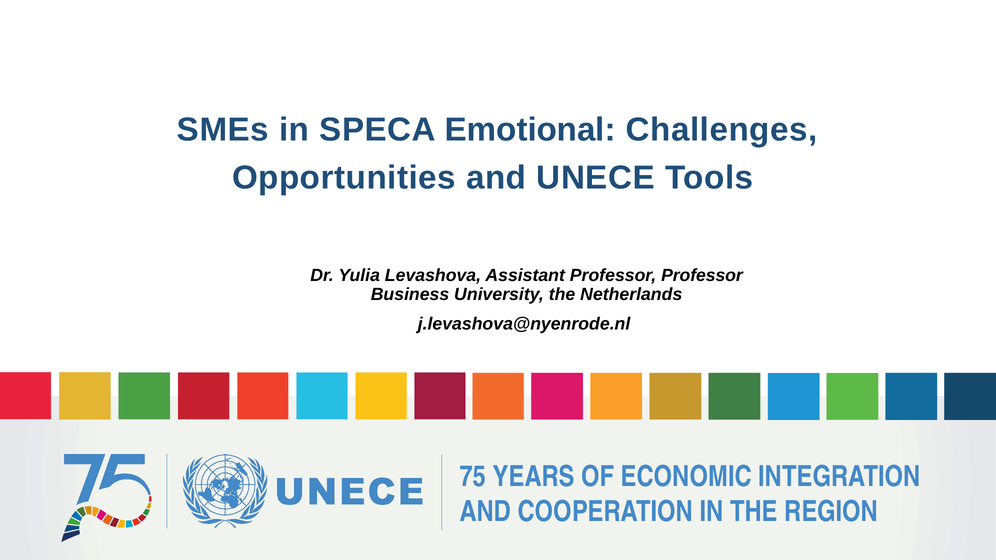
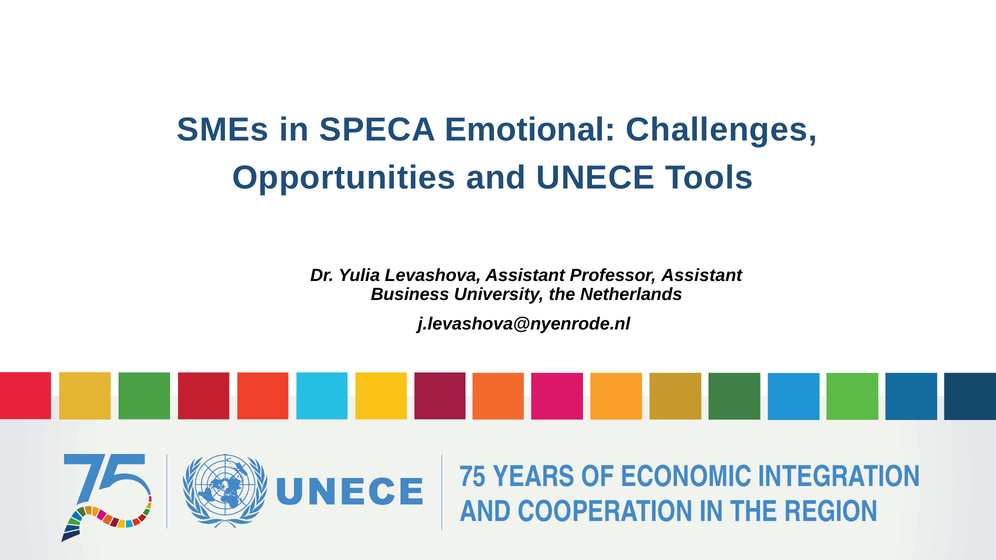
Professor Professor: Professor -> Assistant
